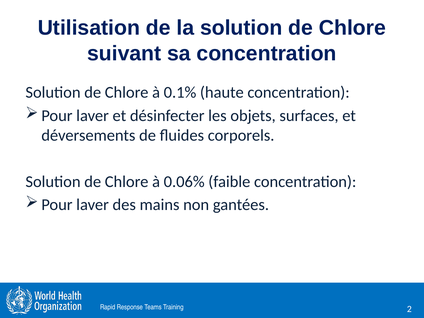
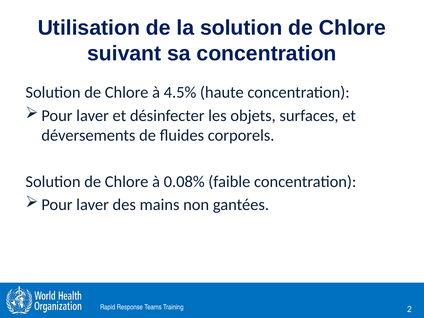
0.1%: 0.1% -> 4.5%
0.06%: 0.06% -> 0.08%
